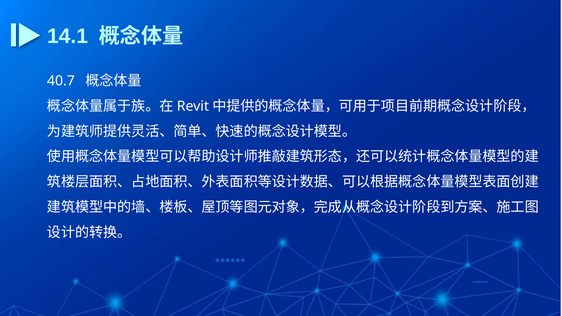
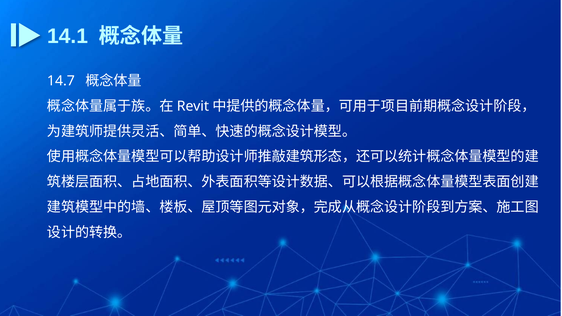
40.7: 40.7 -> 14.7
